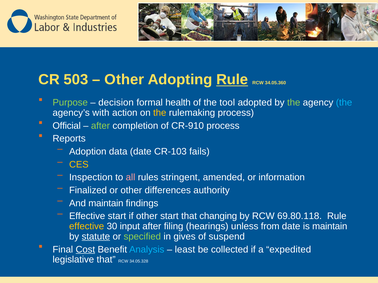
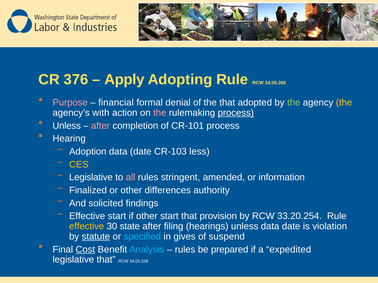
503: 503 -> 376
Other at (124, 80): Other -> Apply
Rule at (232, 80) underline: present -> none
Purpose colour: light green -> pink
decision: decision -> financial
health: health -> denial
the tool: tool -> that
the at (344, 103) colour: light blue -> yellow
the at (160, 113) colour: yellow -> pink
process at (236, 113) underline: none -> present
Official at (67, 126): Official -> Unless
after at (100, 126) colour: light green -> pink
CR-910: CR-910 -> CR-101
Reports: Reports -> Hearing
fails: fails -> less
Inspection at (91, 178): Inspection -> Legislative
And maintain: maintain -> solicited
changing: changing -> provision
69.80.118: 69.80.118 -> 33.20.254
input: input -> state
unless from: from -> data
is maintain: maintain -> violation
specified colour: light green -> light blue
least at (185, 250): least -> rules
collected: collected -> prepared
